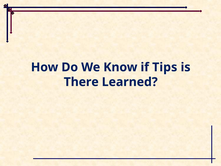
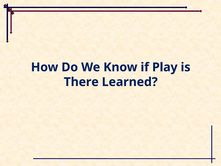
Tips: Tips -> Play
